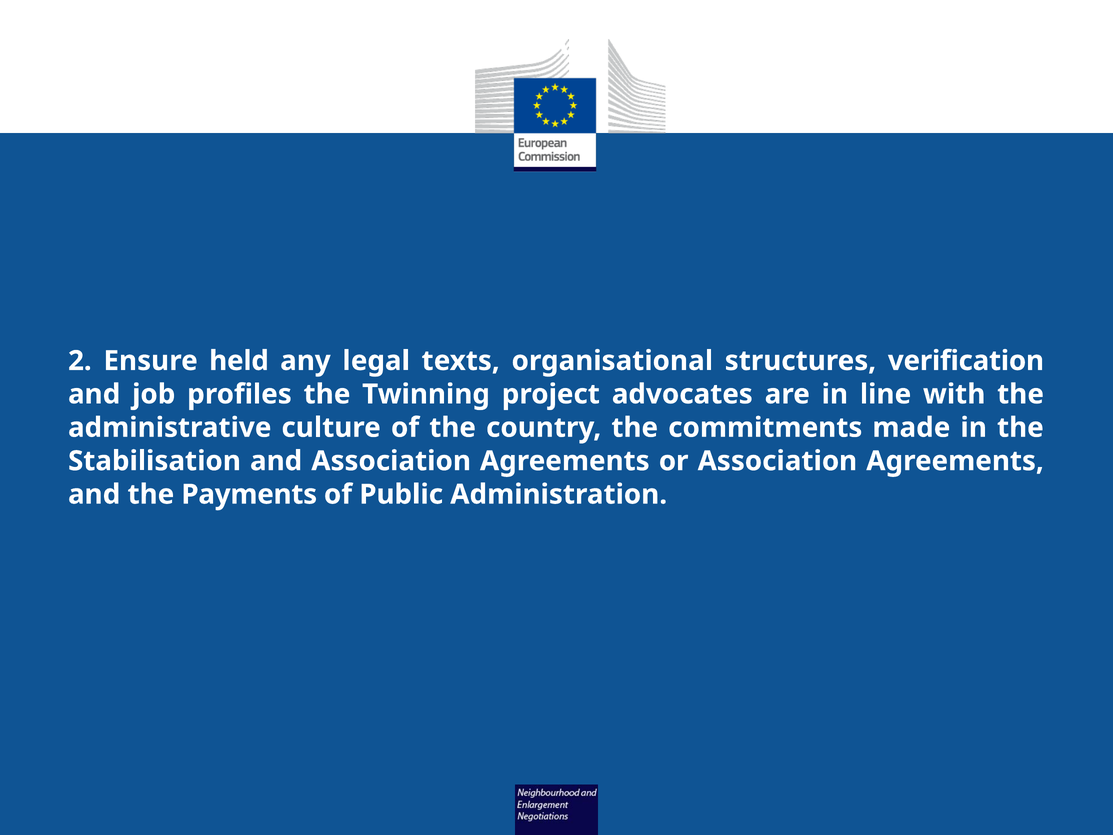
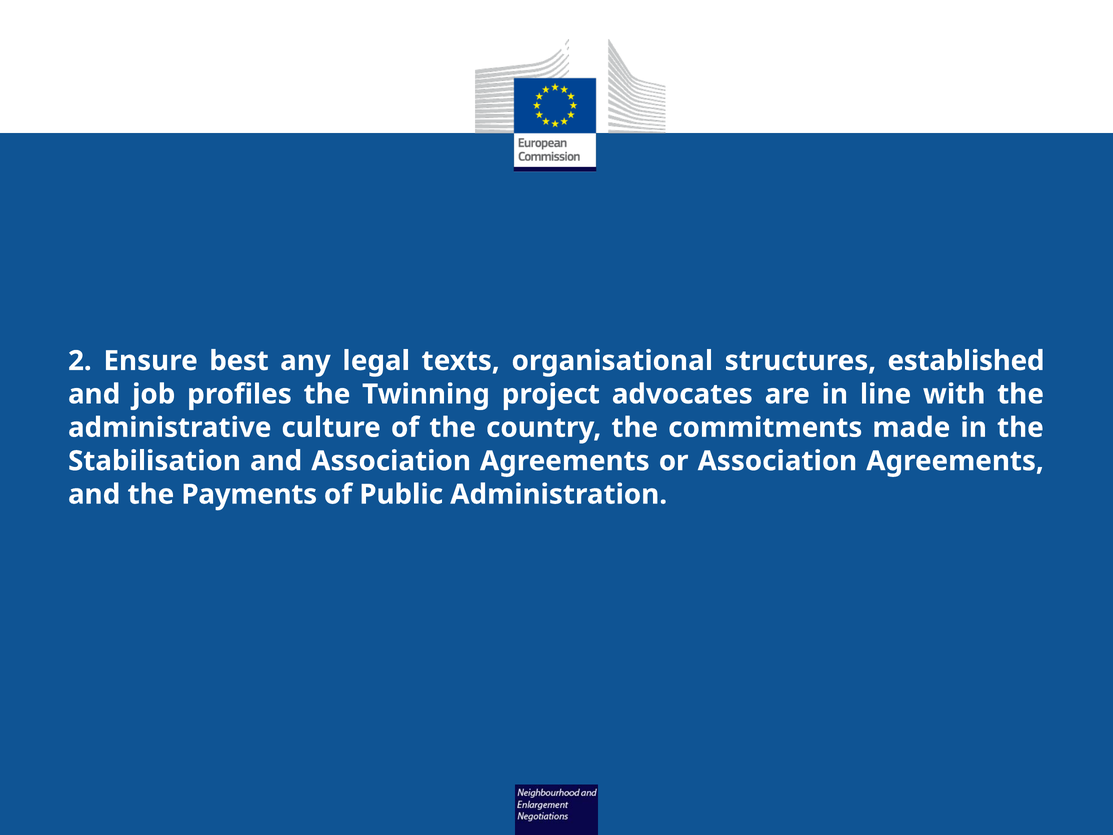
held: held -> best
verification: verification -> established
